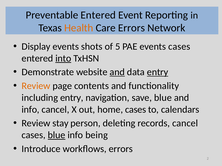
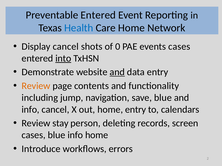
Health colour: orange -> blue
Care Errors: Errors -> Home
Display events: events -> cancel
5: 5 -> 0
entry at (158, 72) underline: present -> none
including entry: entry -> jump
home cases: cases -> entry
records cancel: cancel -> screen
blue at (57, 135) underline: present -> none
info being: being -> home
